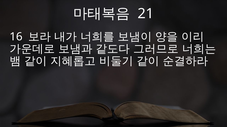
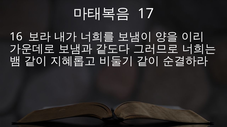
21: 21 -> 17
